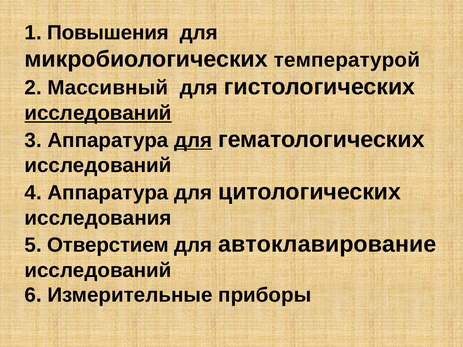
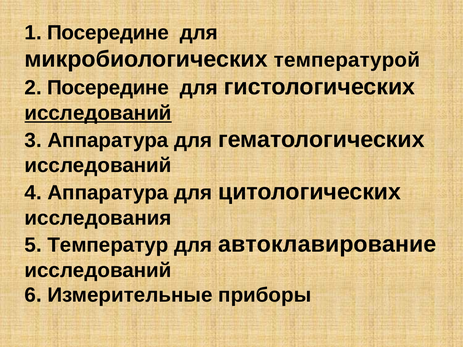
1 Повышения: Повышения -> Посередине
2 Массивный: Массивный -> Посередине
для at (193, 140) underline: present -> none
Отверстием: Отверстием -> Температур
